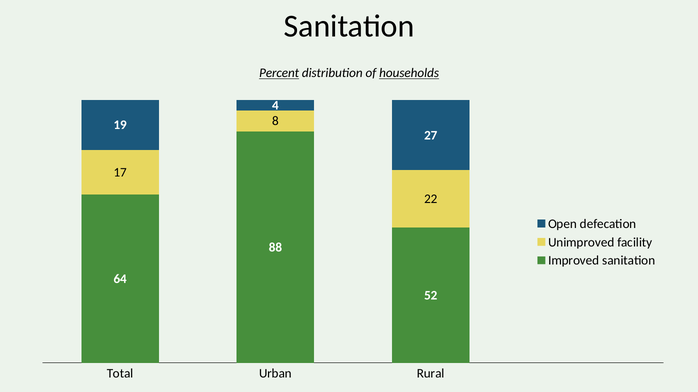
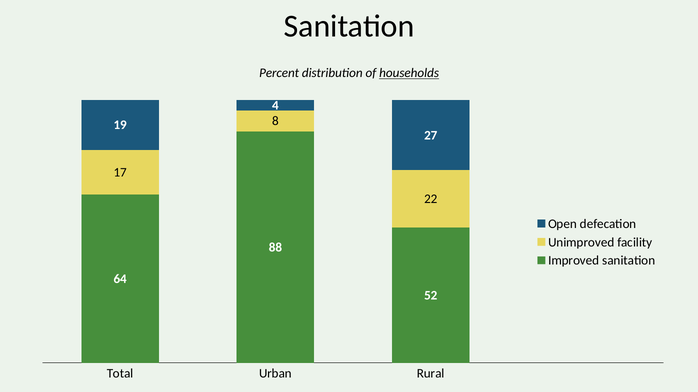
Percent underline: present -> none
